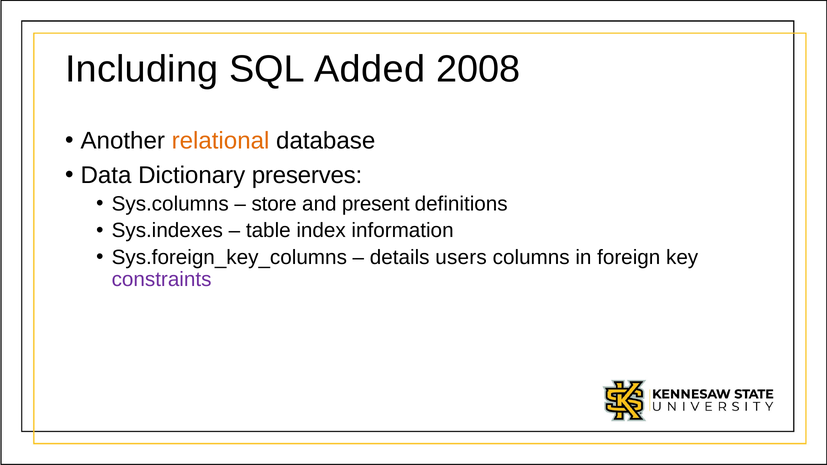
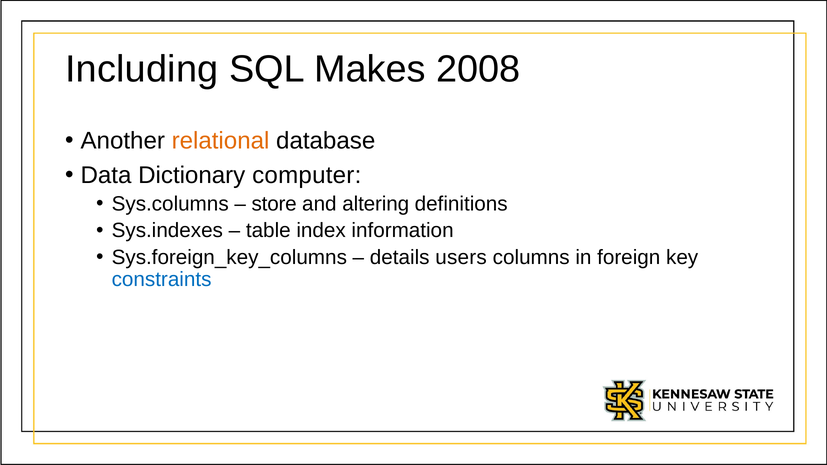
Added: Added -> Makes
preserves: preserves -> computer
present: present -> altering
constraints colour: purple -> blue
